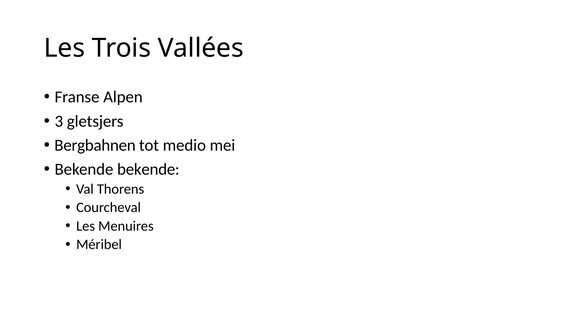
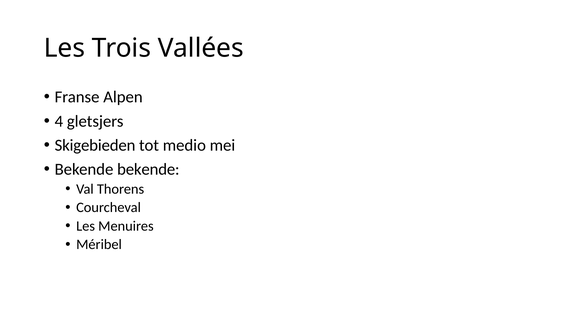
3: 3 -> 4
Bergbahnen: Bergbahnen -> Skigebieden
